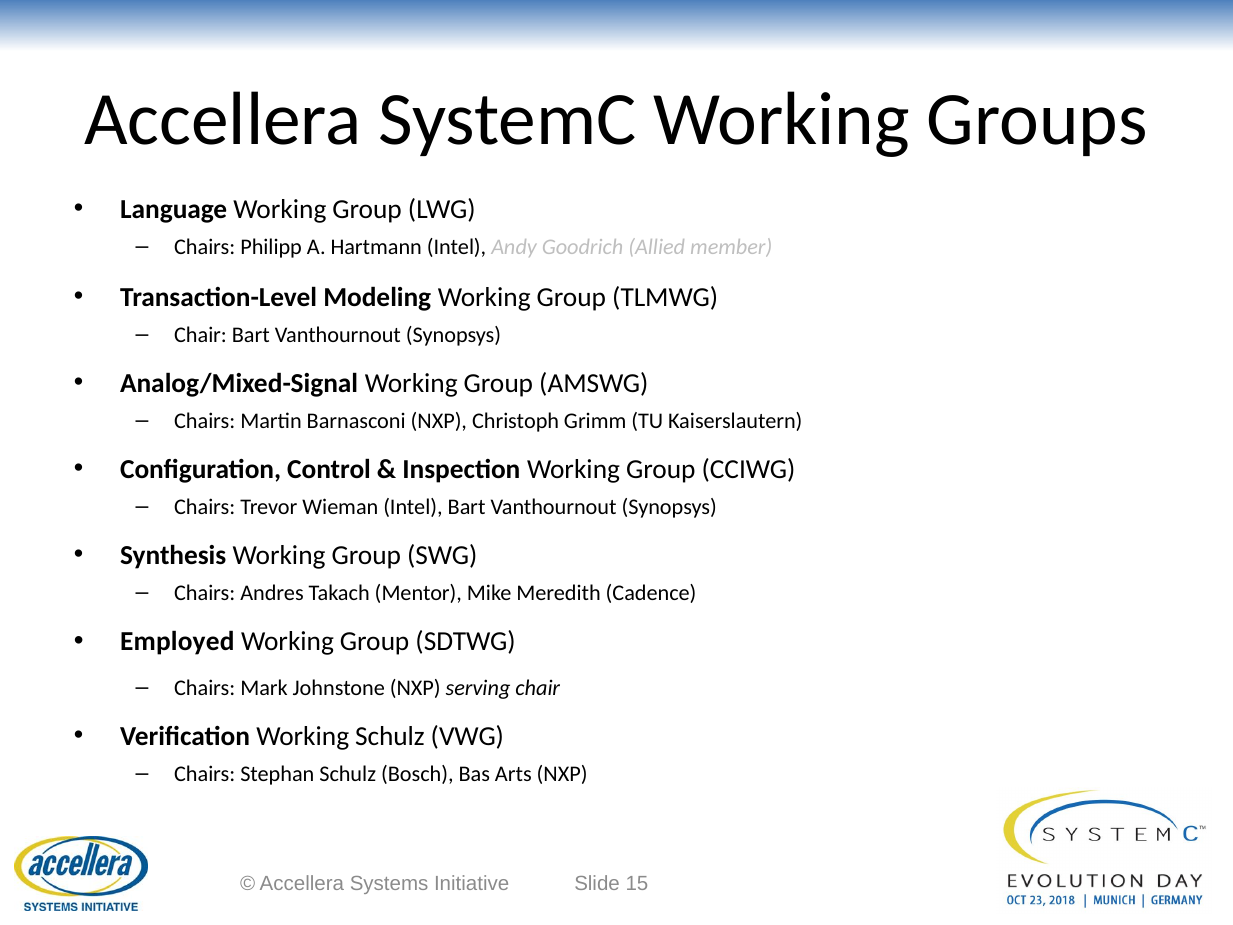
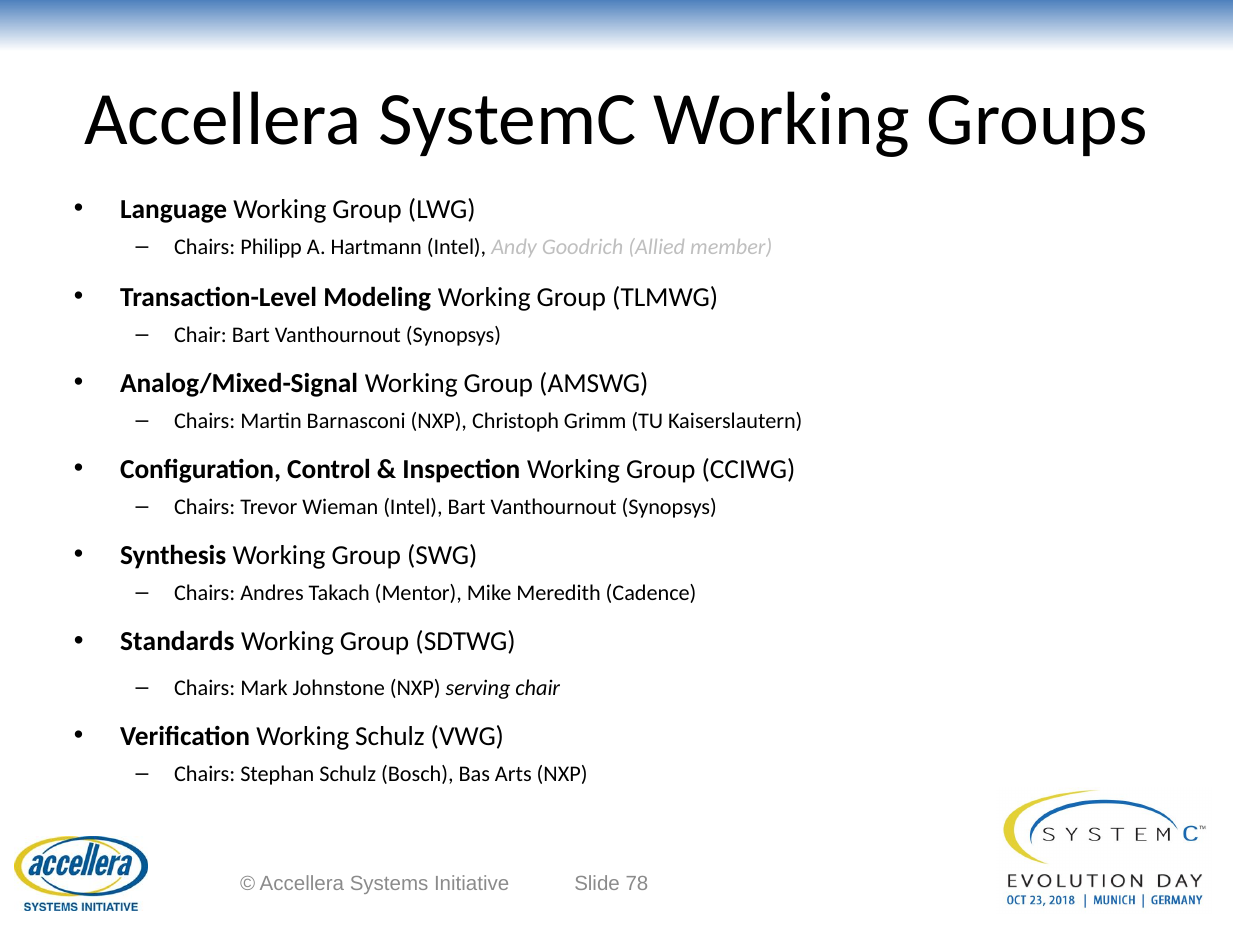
Employed: Employed -> Standards
15: 15 -> 78
